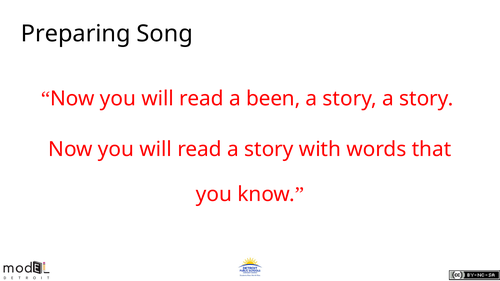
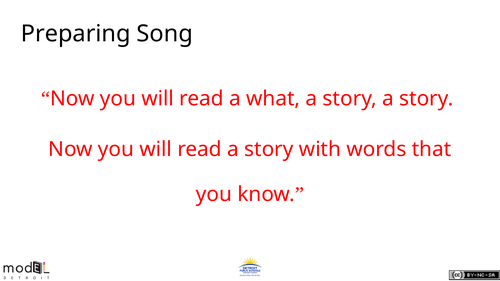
been: been -> what
